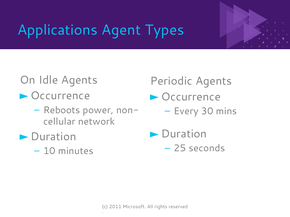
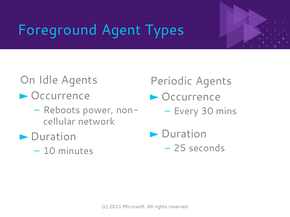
Applications: Applications -> Foreground
